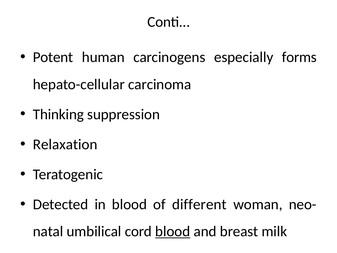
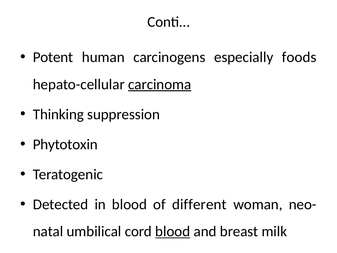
forms: forms -> foods
carcinoma underline: none -> present
Relaxation: Relaxation -> Phytotoxin
